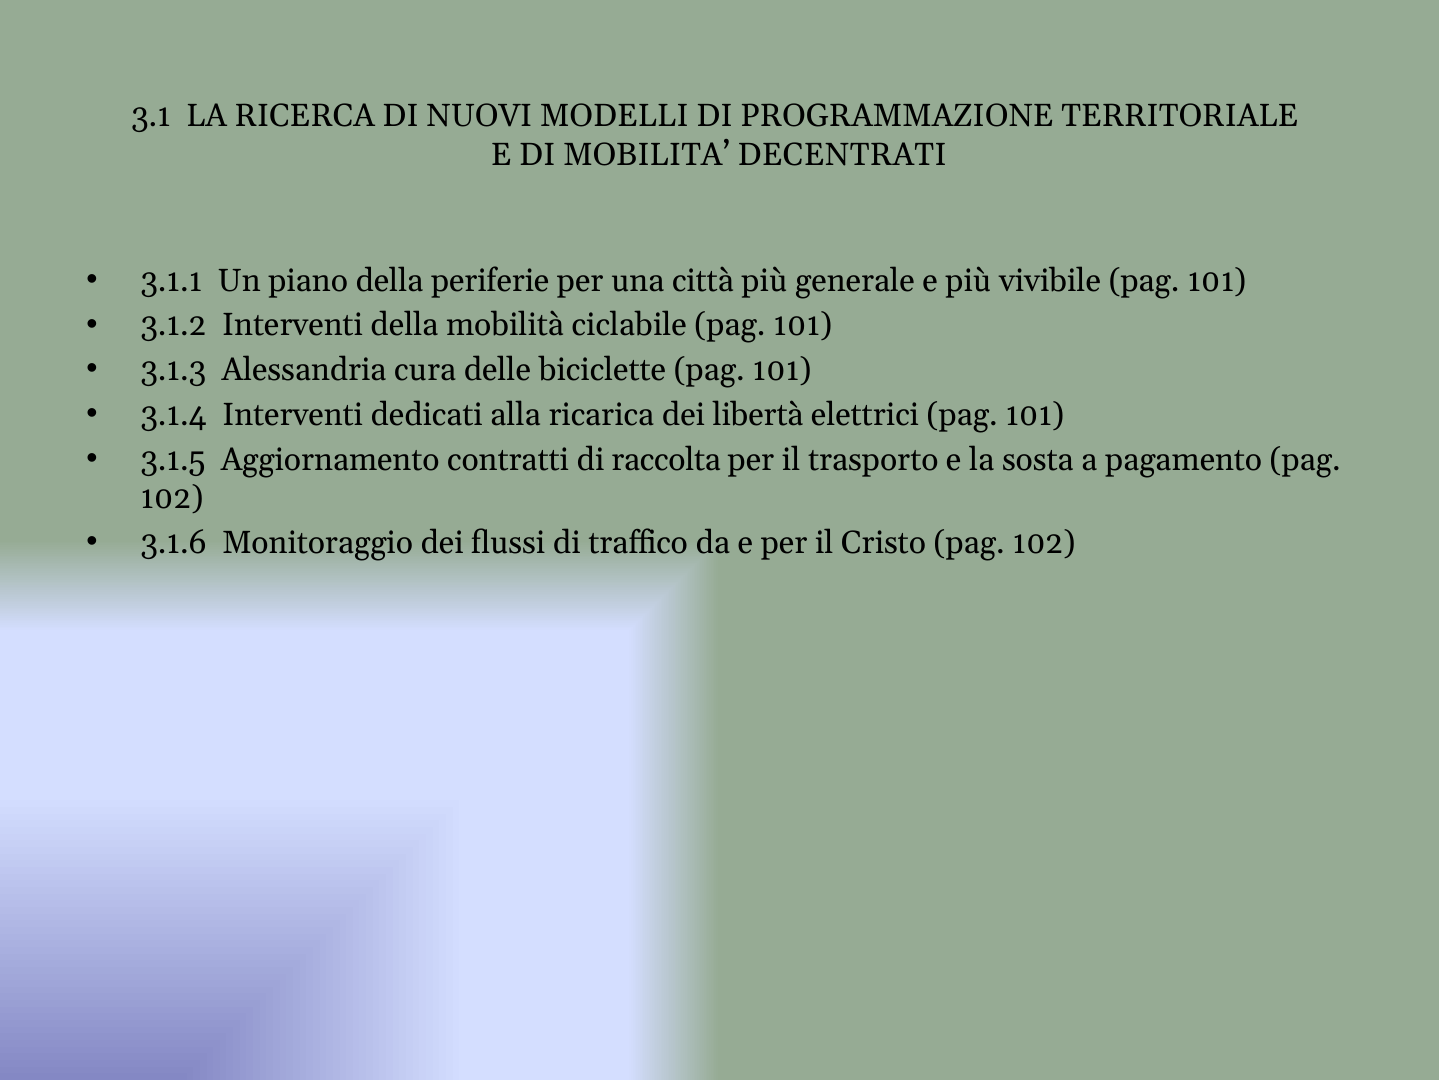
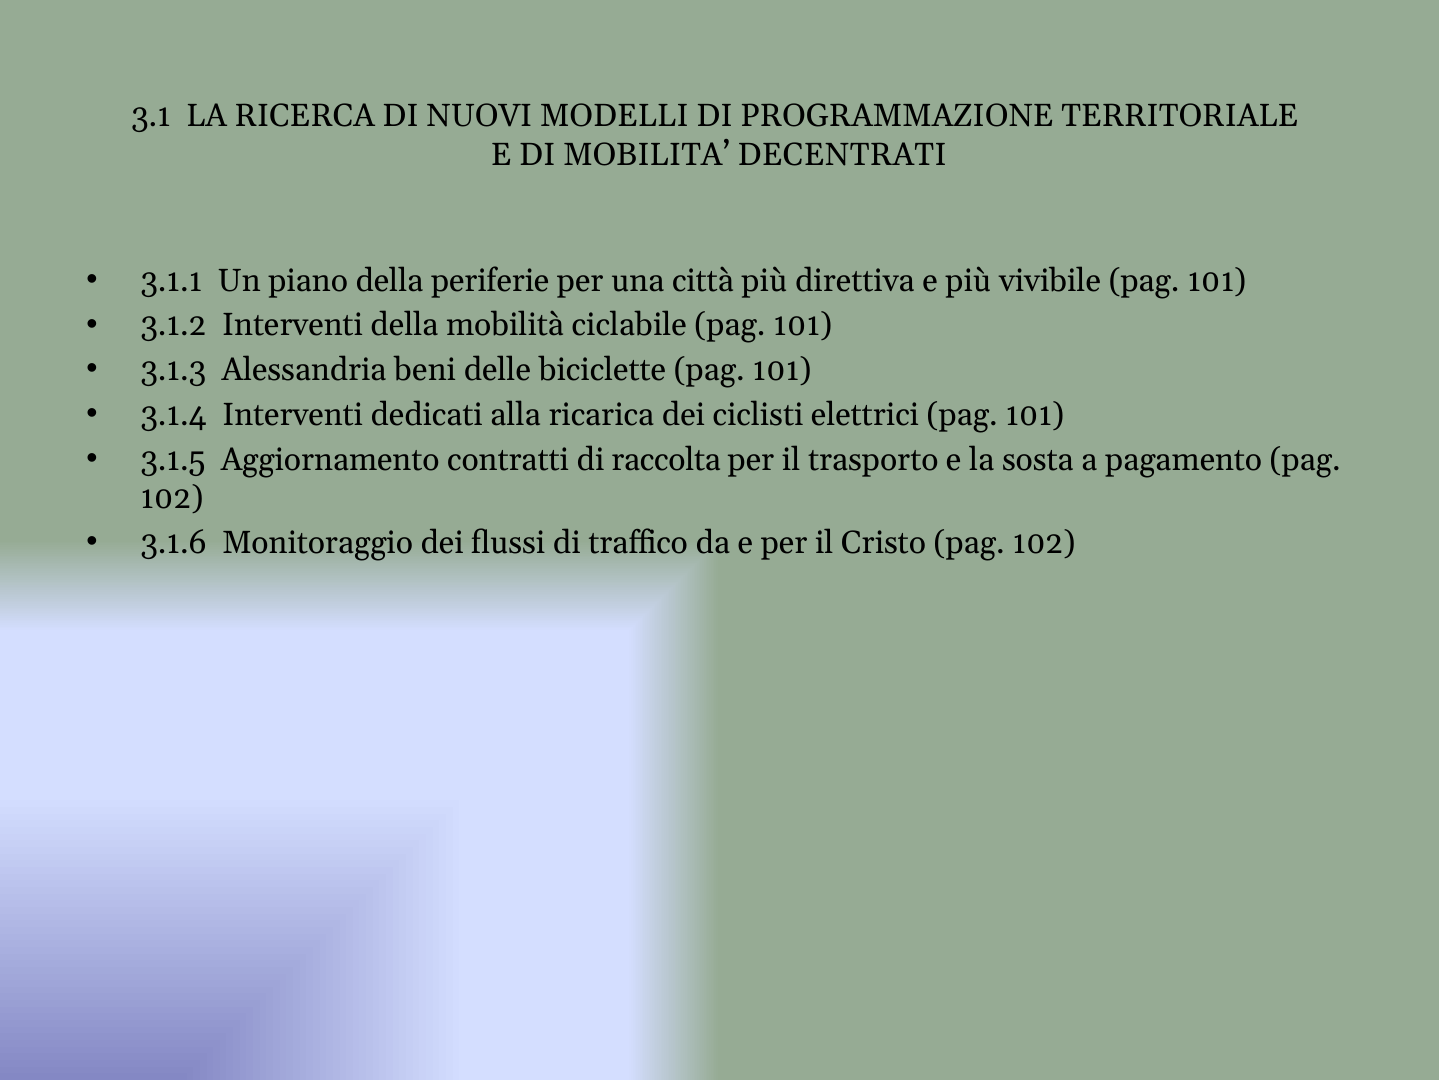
generale: generale -> direttiva
cura: cura -> beni
libertà: libertà -> ciclisti
